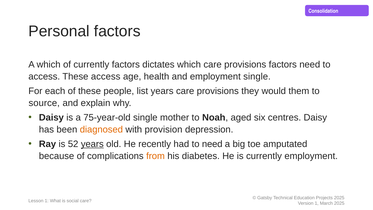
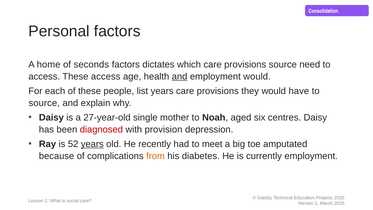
A which: which -> home
of currently: currently -> seconds
provisions factors: factors -> source
and at (180, 76) underline: none -> present
employment single: single -> would
them: them -> have
75-year-old: 75-year-old -> 27-year-old
diagnosed colour: orange -> red
to need: need -> meet
